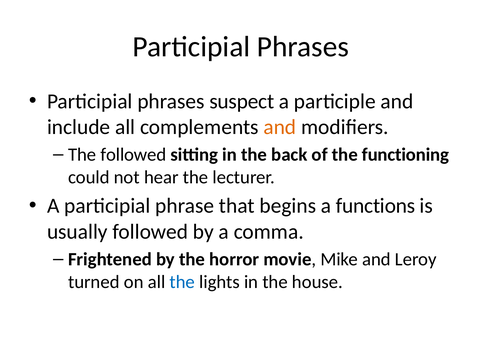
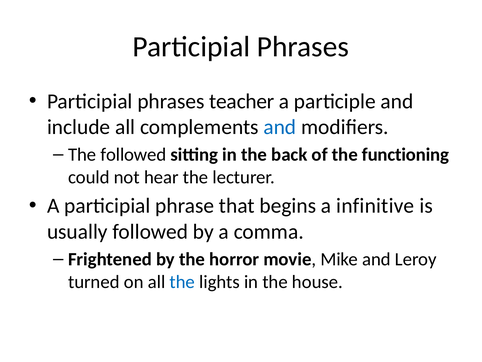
suspect: suspect -> teacher
and at (280, 127) colour: orange -> blue
functions: functions -> infinitive
